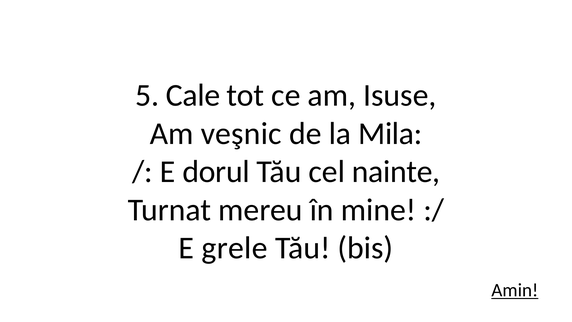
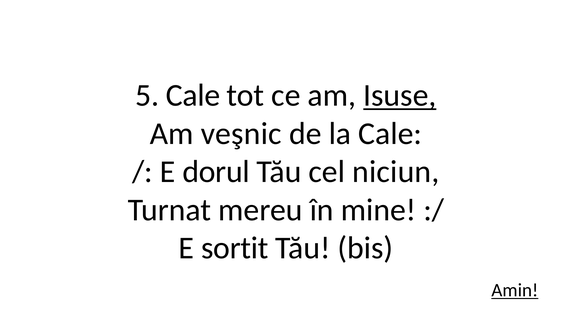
Isuse underline: none -> present
la Mila: Mila -> Cale
nainte: nainte -> niciun
grele: grele -> sortit
